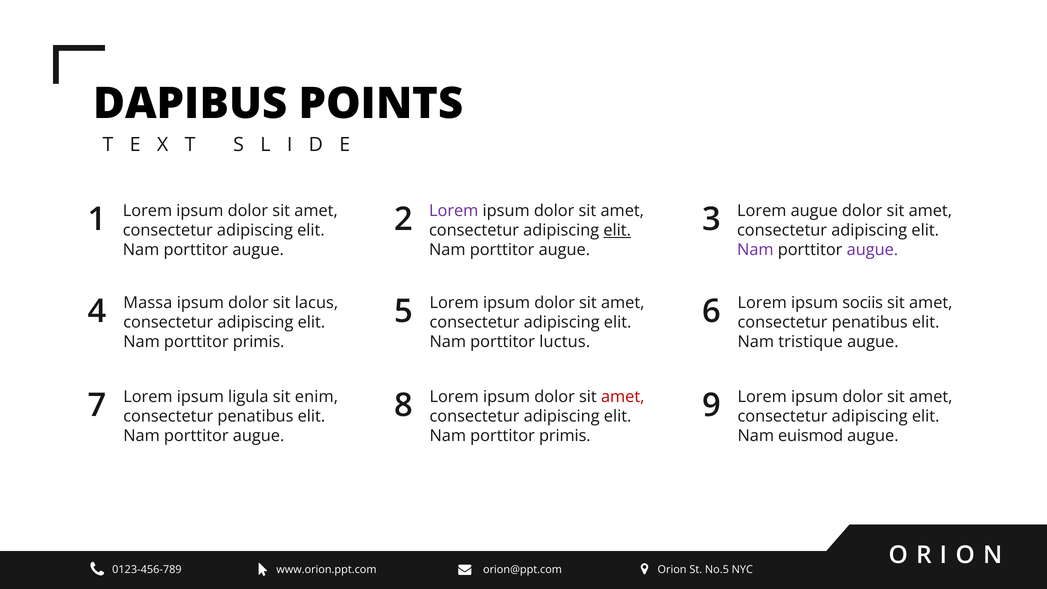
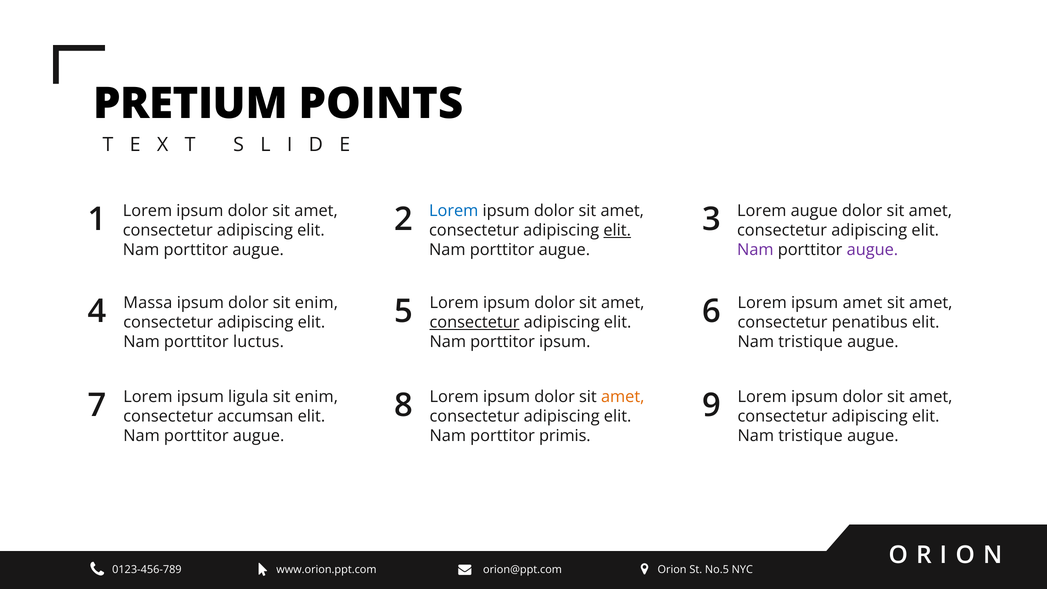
DAPIBUS: DAPIBUS -> PRETIUM
Lorem at (454, 211) colour: purple -> blue
dolor sit lacus: lacus -> enim
ipsum sociis: sociis -> amet
consectetur at (474, 322) underline: none -> present
primis at (259, 342): primis -> luctus
porttitor luctus: luctus -> ipsum
amet at (623, 397) colour: red -> orange
penatibus at (255, 416): penatibus -> accumsan
euismod at (811, 436): euismod -> tristique
